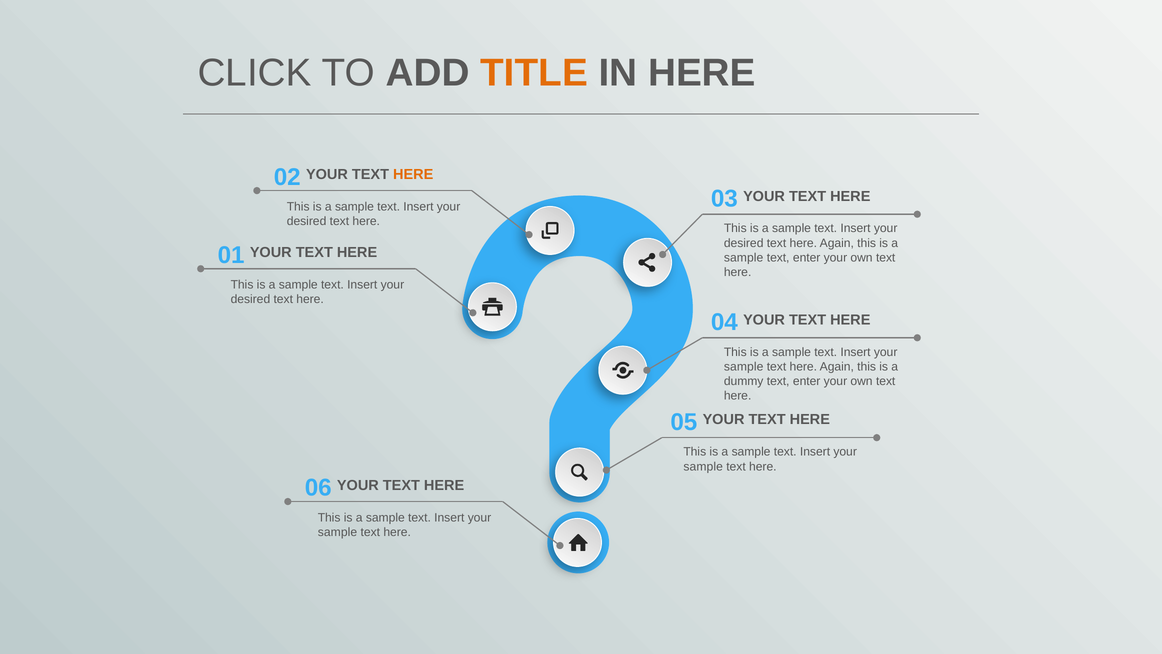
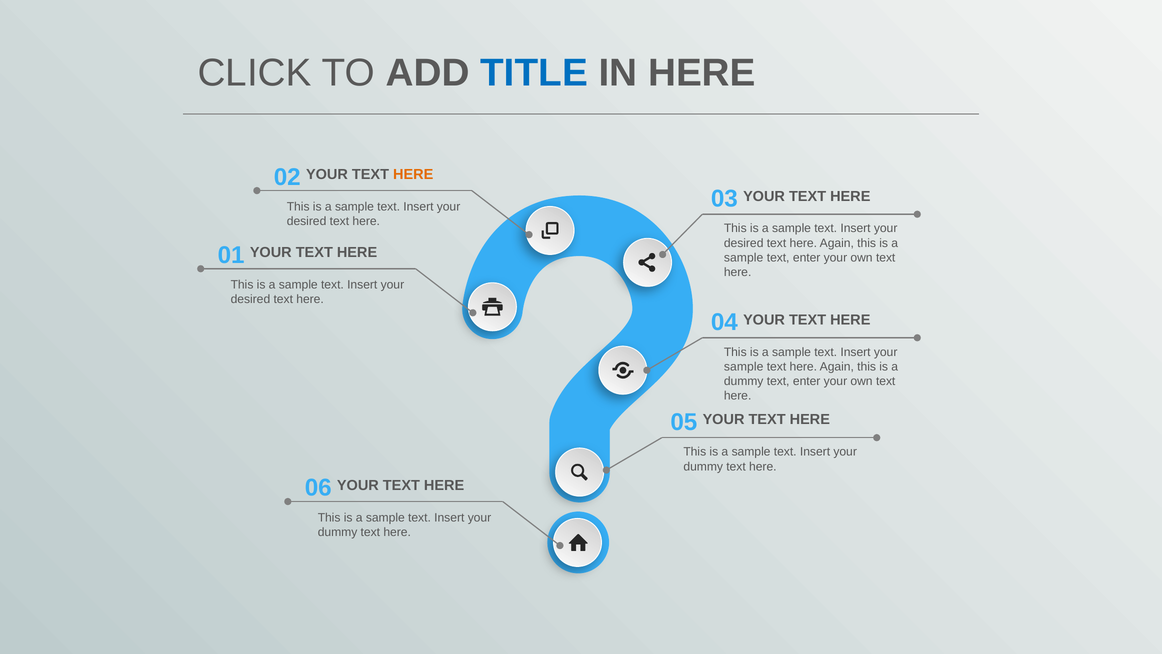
TITLE colour: orange -> blue
sample at (703, 466): sample -> dummy
sample at (337, 532): sample -> dummy
